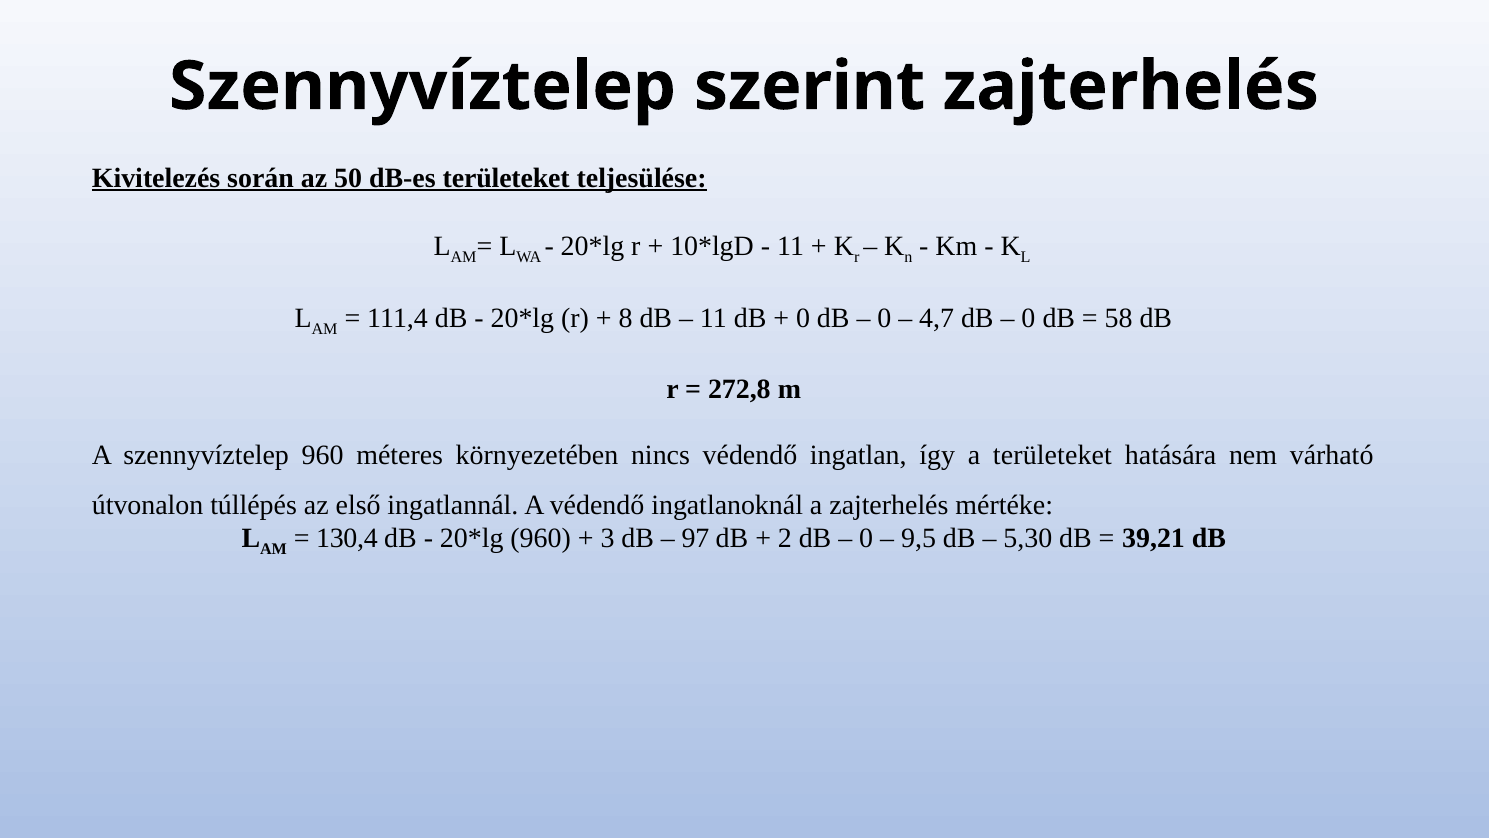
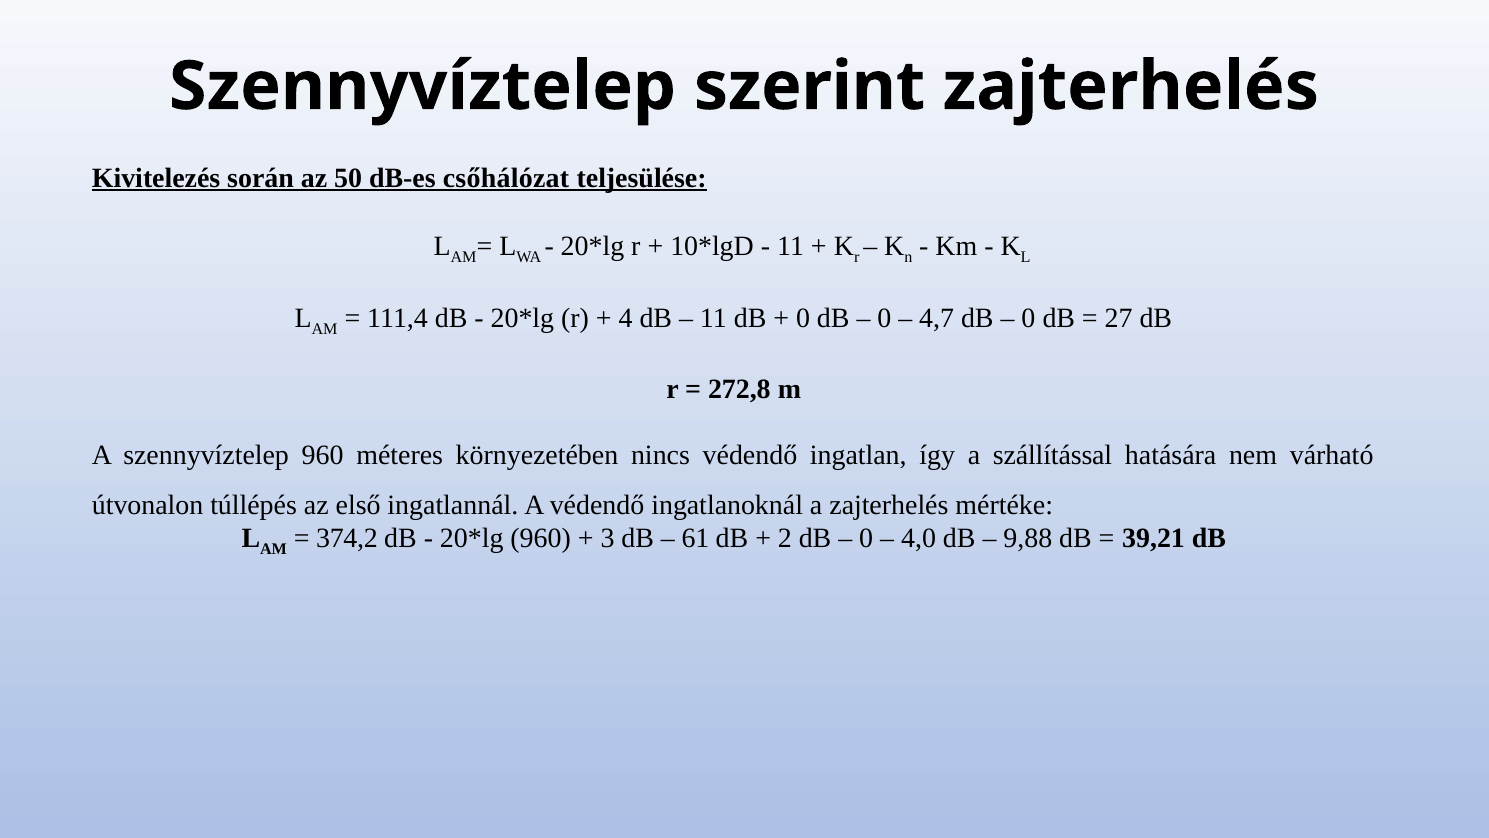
dB-es területeket: területeket -> csőhálózat
8: 8 -> 4
58: 58 -> 27
a területeket: területeket -> szállítással
130,4: 130,4 -> 374,2
97: 97 -> 61
9,5: 9,5 -> 4,0
5,30: 5,30 -> 9,88
